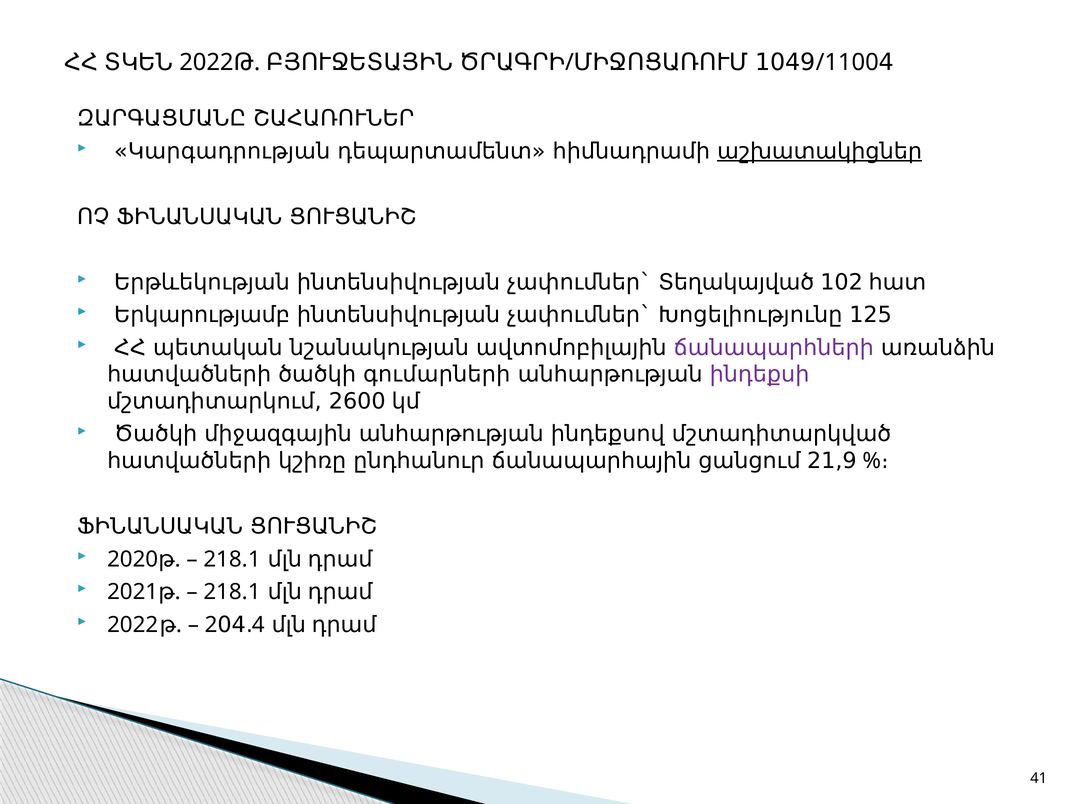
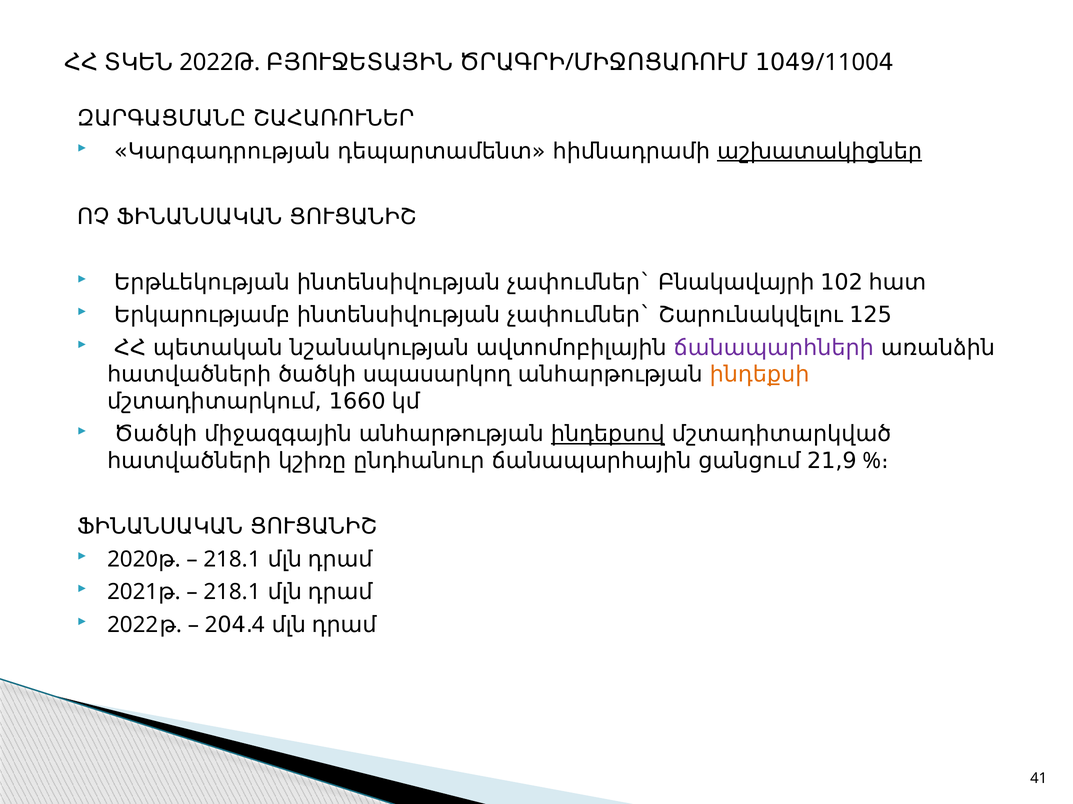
Տեղակայված: Տեղակայված -> Բնակավայրի
Խոցելիությունը: Խոցելիությունը -> Շարունակվելու
գումարների: գումարների -> սպասարկող
ինդեքսի colour: purple -> orange
2600: 2600 -> 1660
ինդեքսով underline: none -> present
